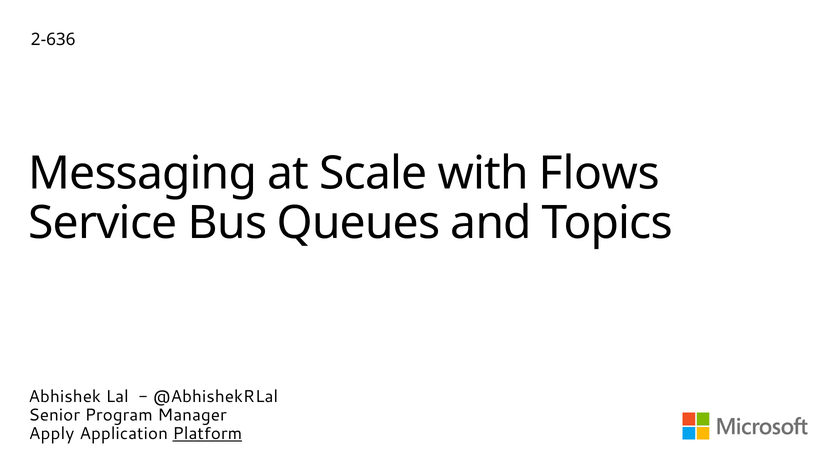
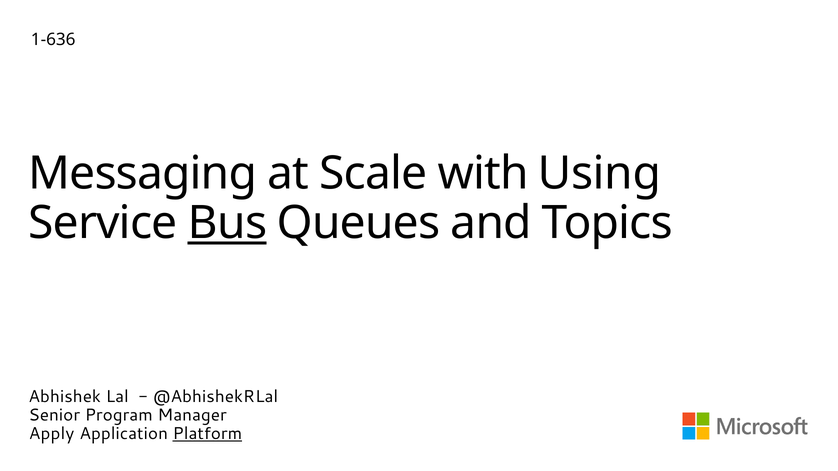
2-636: 2-636 -> 1-636
Flows: Flows -> Using
Bus underline: none -> present
